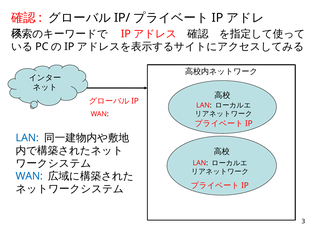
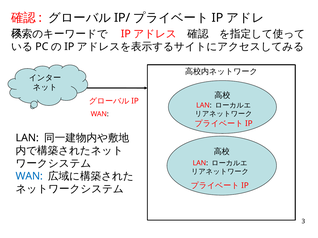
LAN at (27, 138) colour: blue -> black
